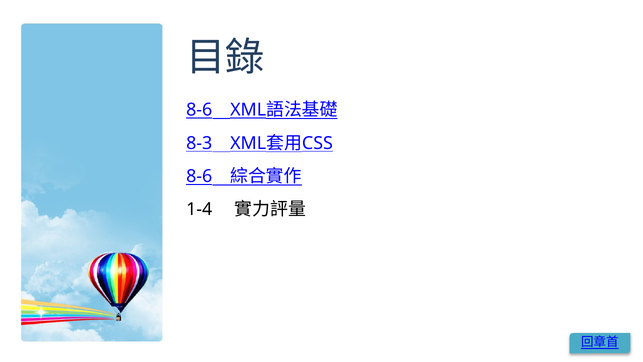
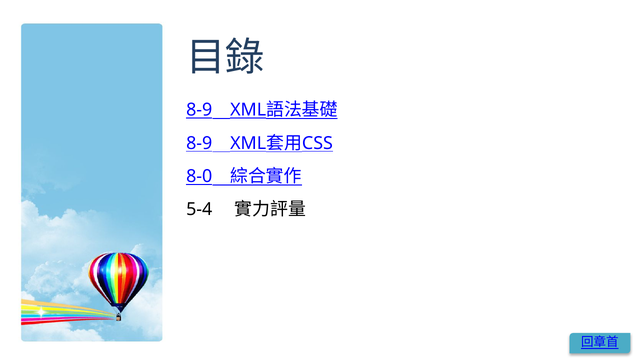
8-6 at (199, 110): 8-6 -> 8-9
8-3 at (199, 143): 8-3 -> 8-9
8-6 at (199, 176): 8-6 -> 8-0
1-4: 1-4 -> 5-4
